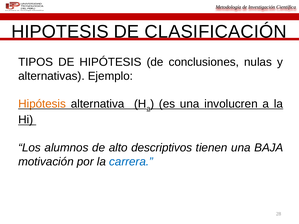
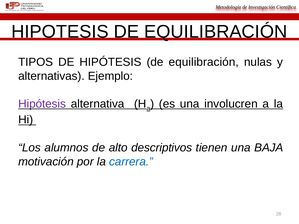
HIPOTESIS DE CLASIFICACIÓN: CLASIFICACIÓN -> EQUILIBRACIÓN
HIPÓTESIS de conclusiones: conclusiones -> equilibración
Hipótesis at (42, 104) colour: orange -> purple
